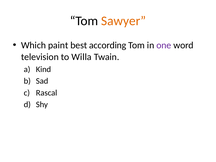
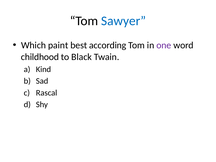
Sawyer colour: orange -> blue
television: television -> childhood
Willa: Willa -> Black
